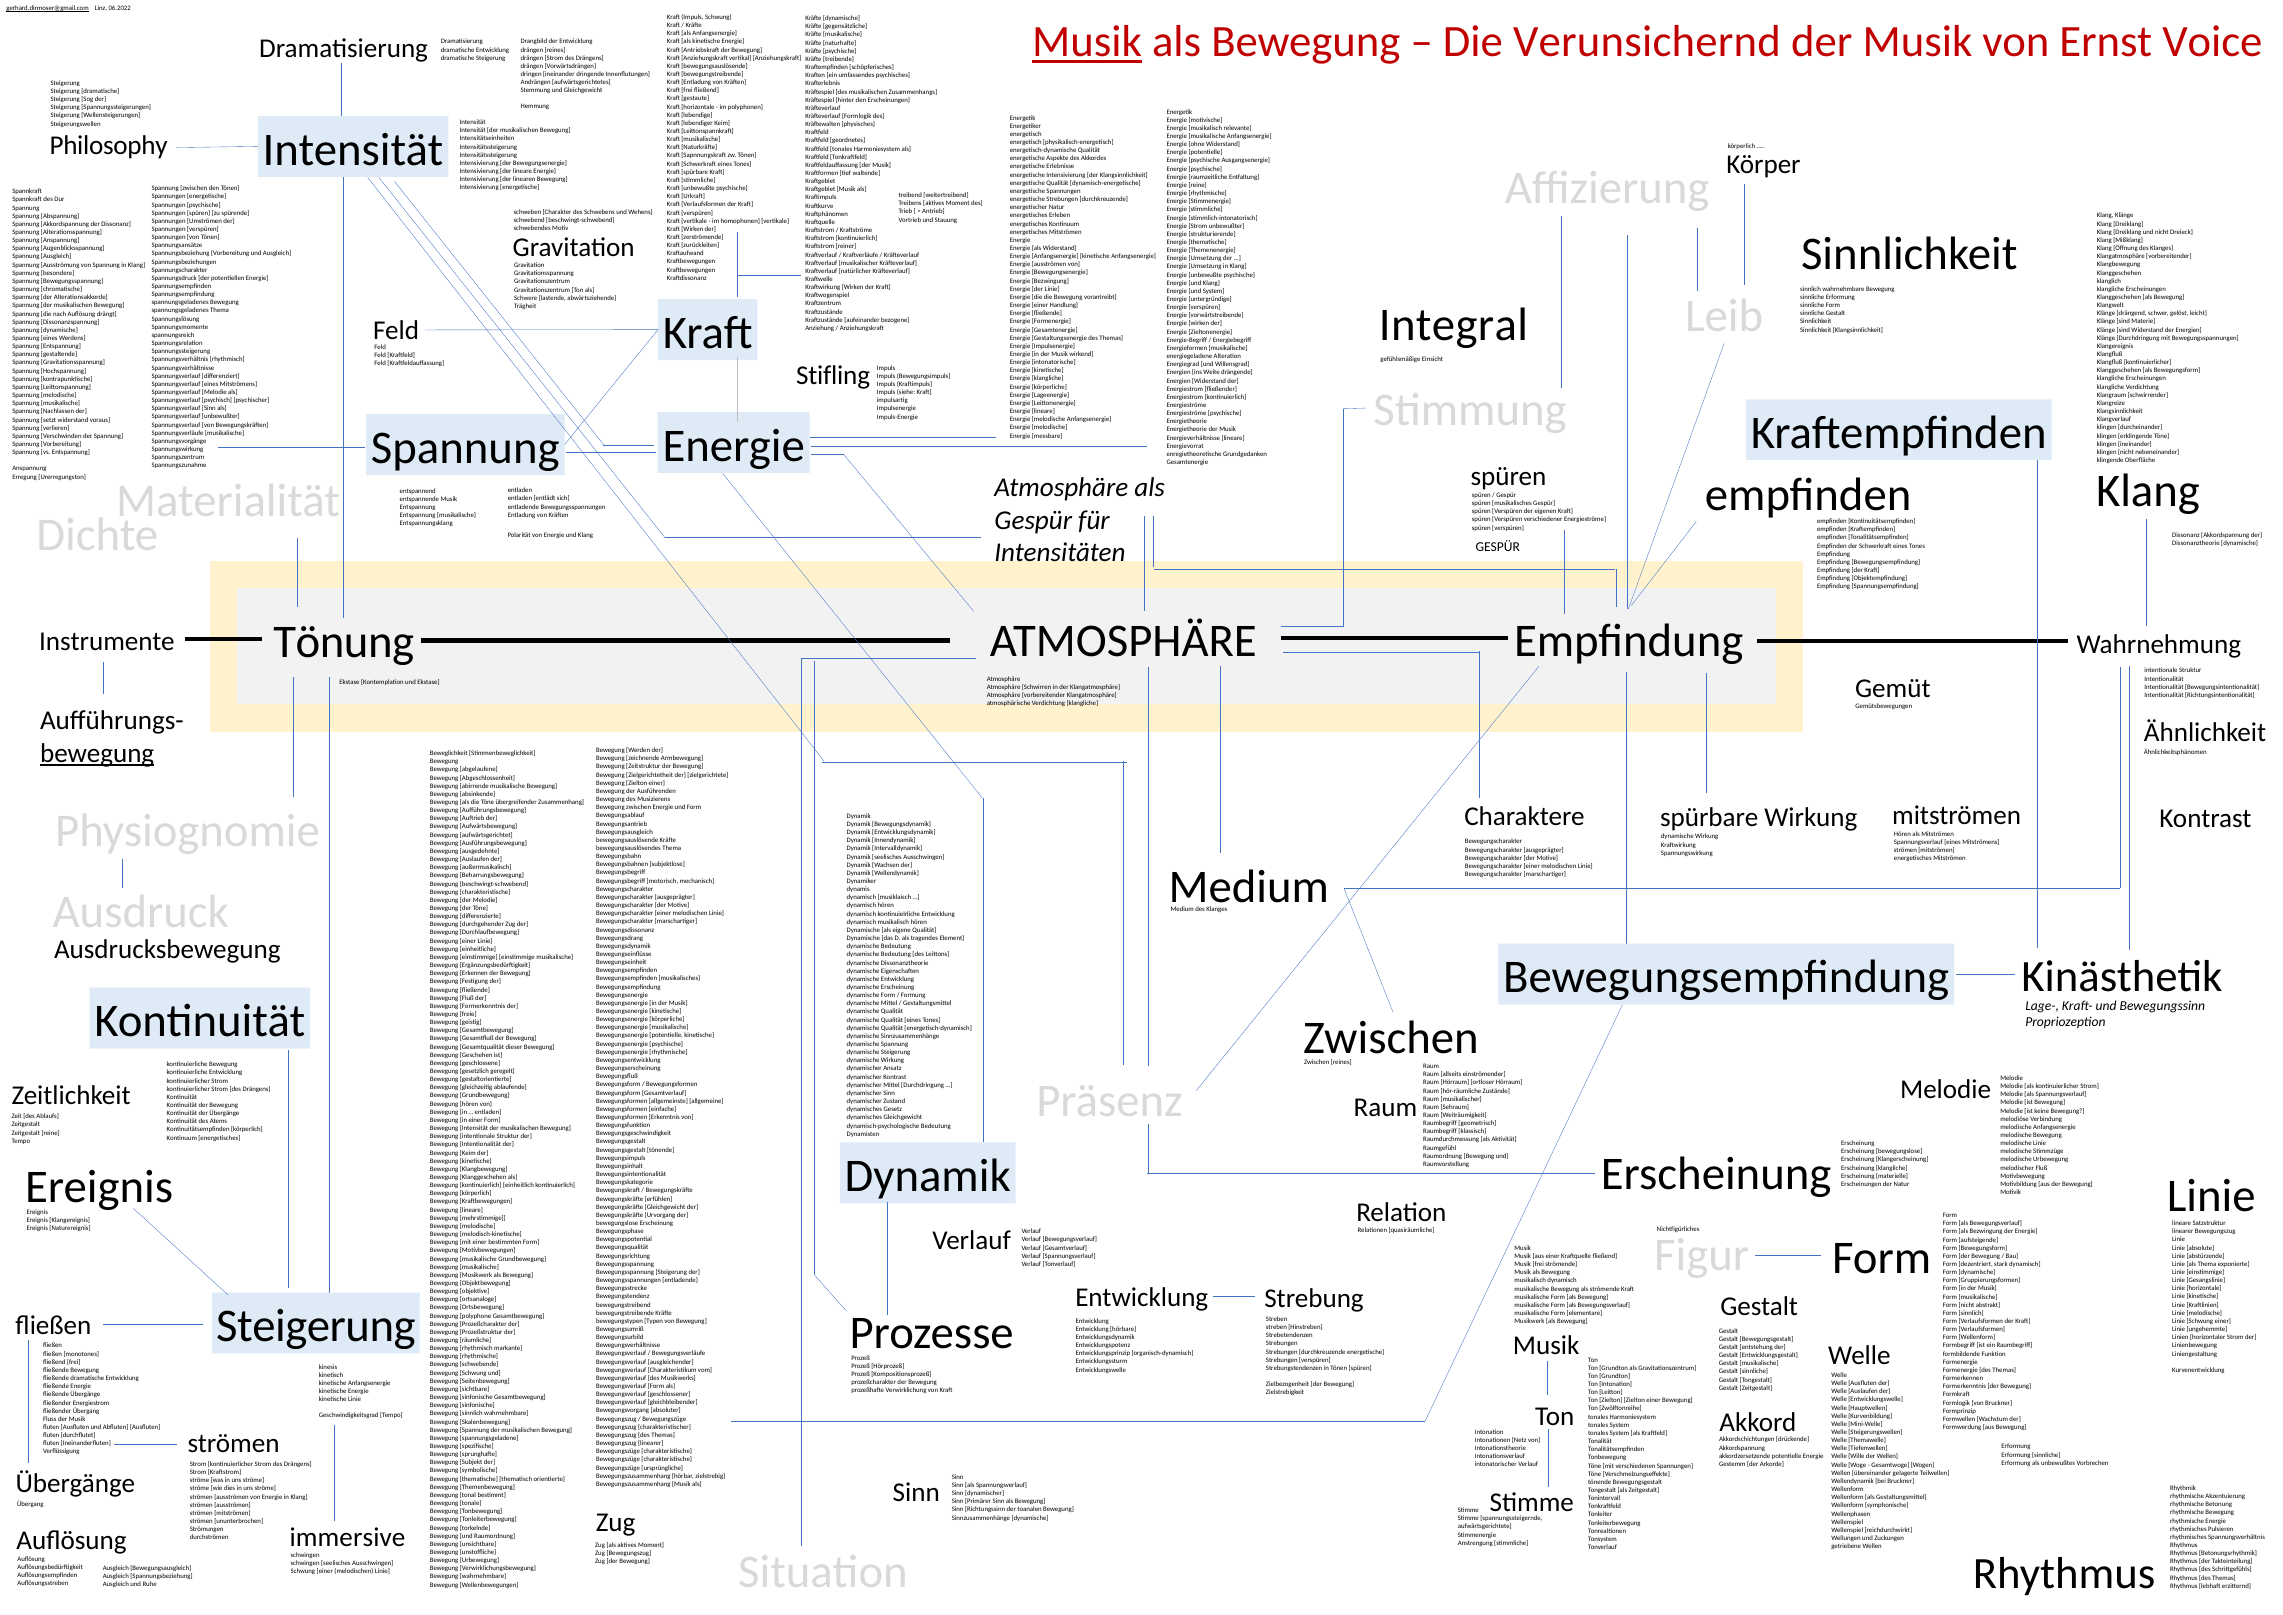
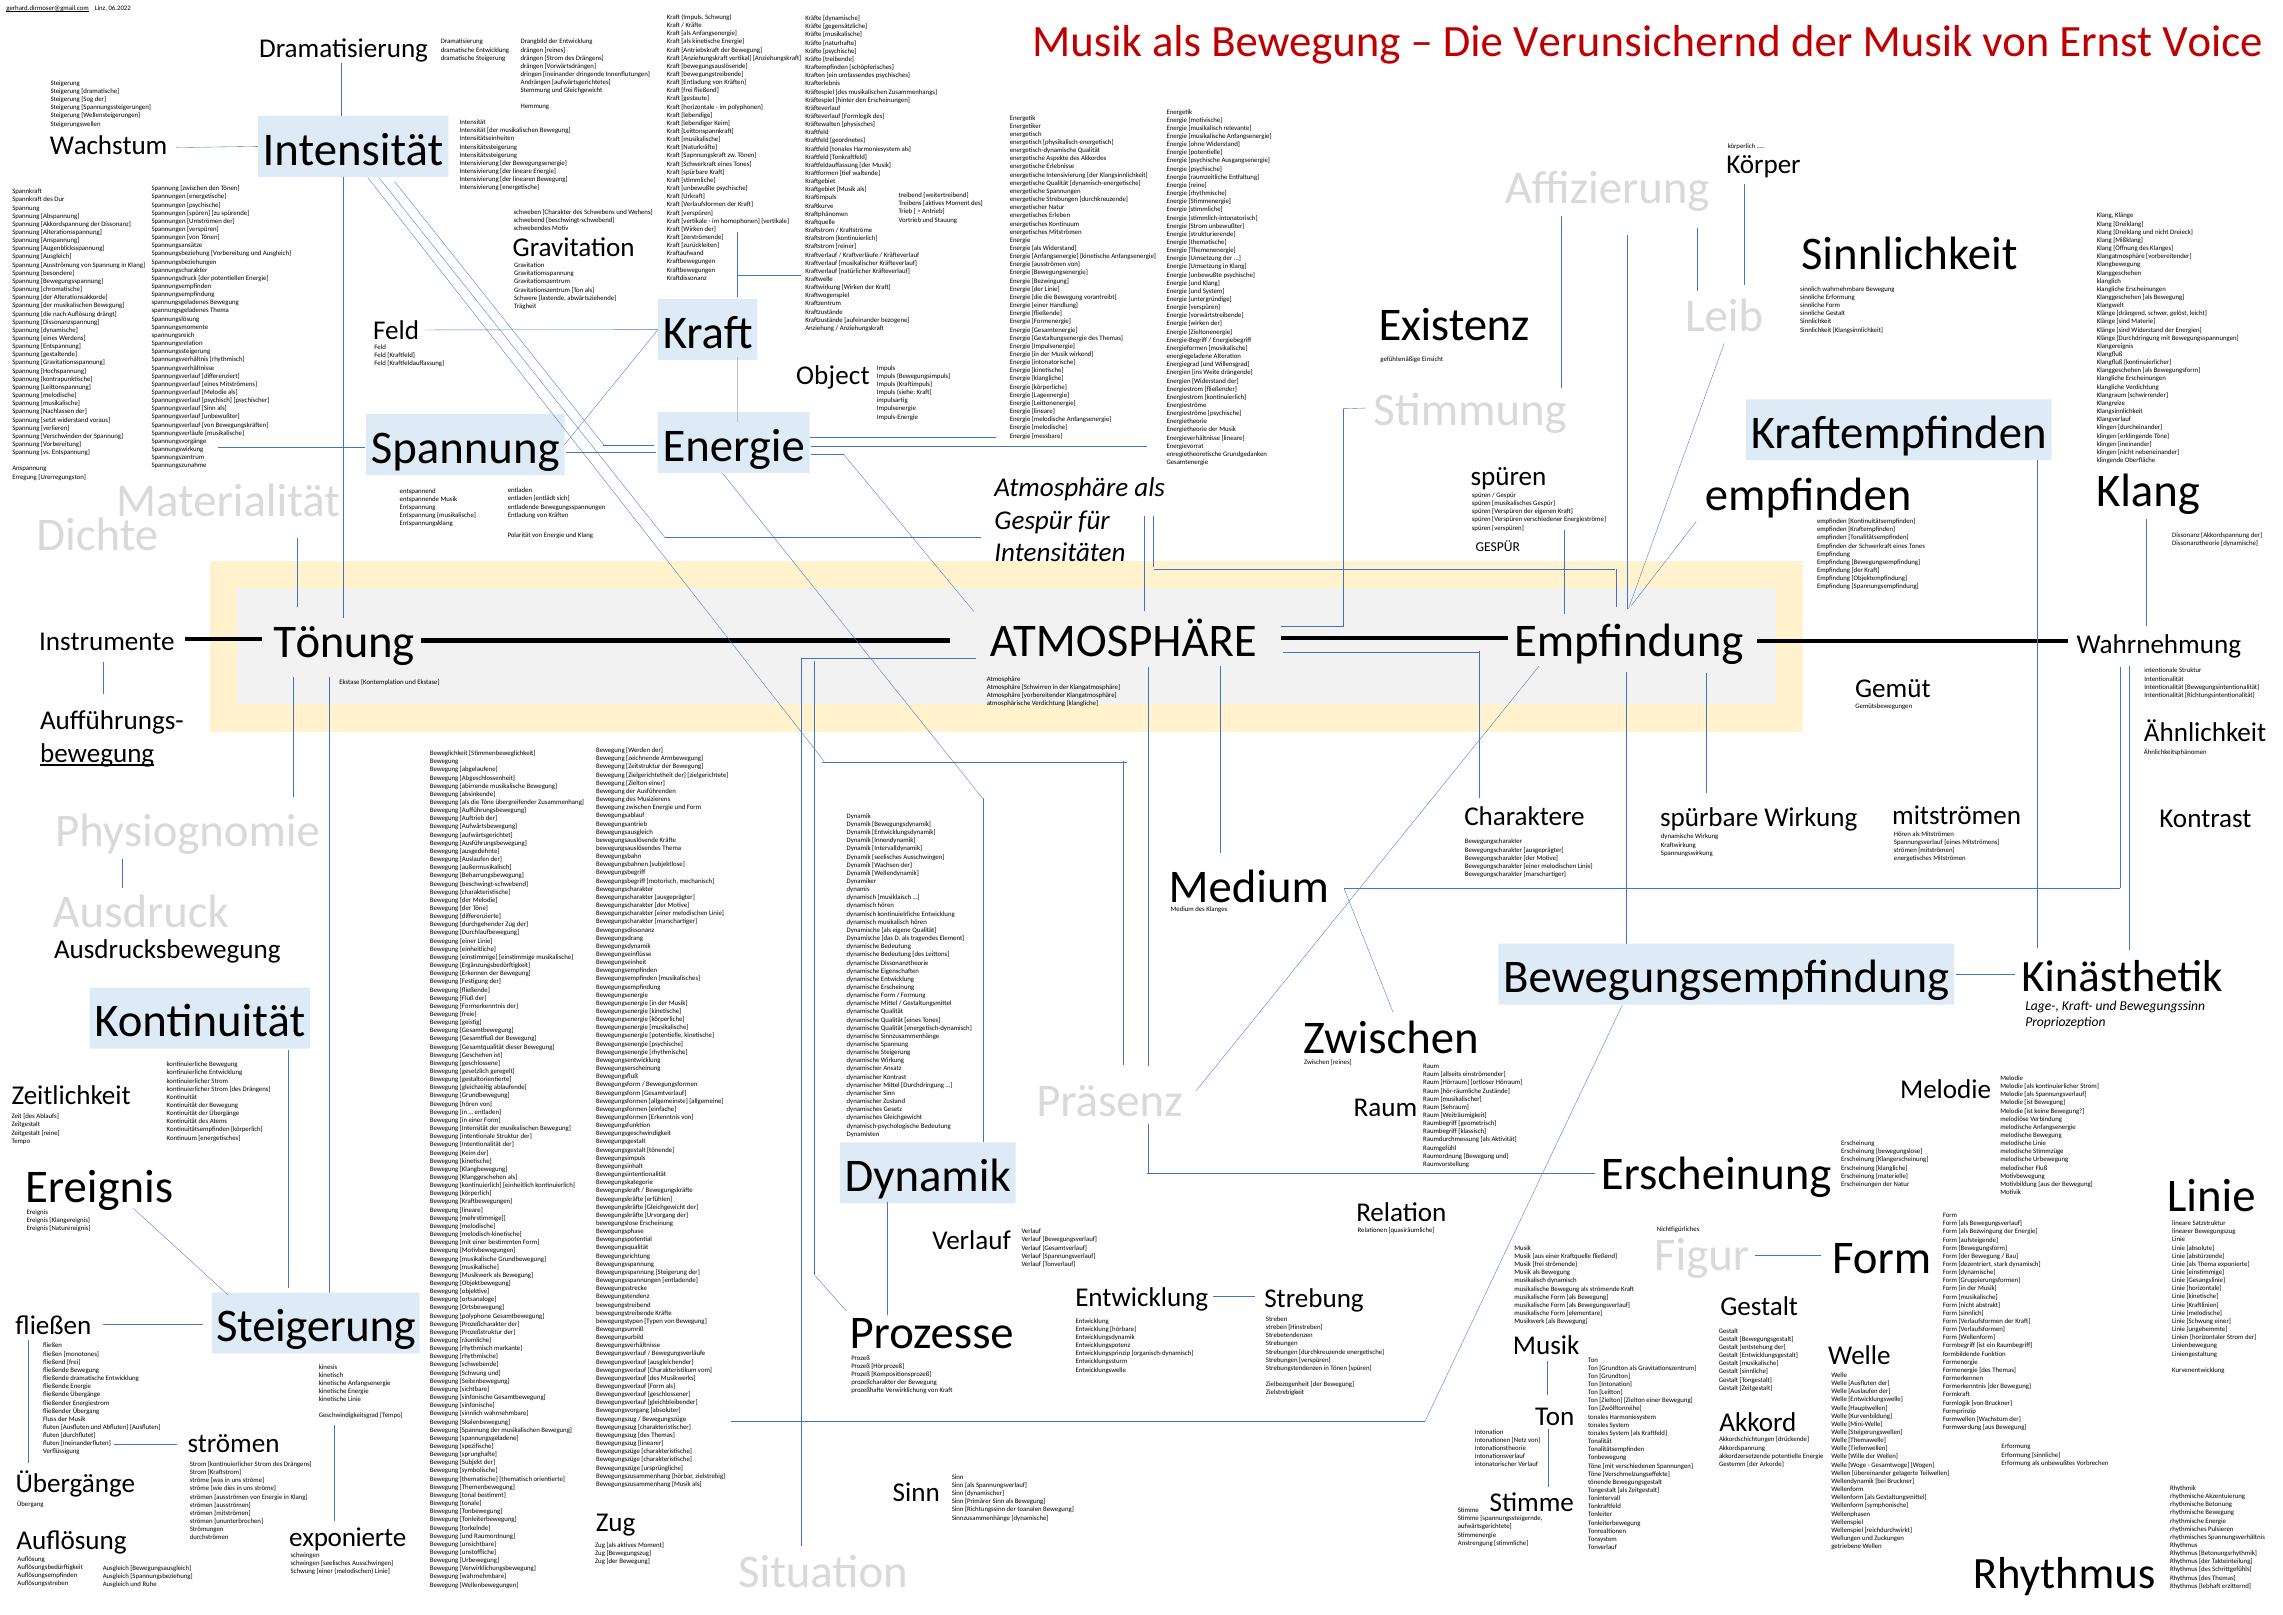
Musik at (1087, 42) underline: present -> none
Philosophy at (109, 146): Philosophy -> Wachstum
Integral: Integral -> Existenz
Stifling: Stifling -> Object
immersive at (348, 1537): immersive -> exponierte
